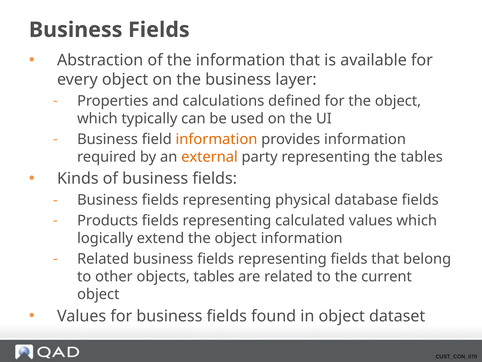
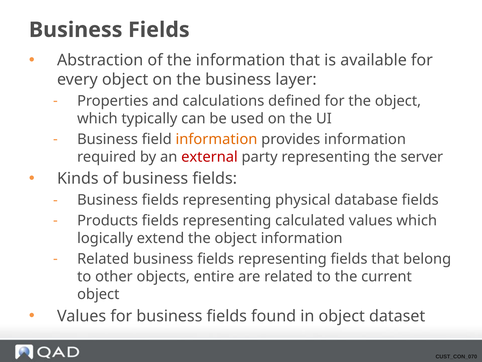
external colour: orange -> red
the tables: tables -> server
objects tables: tables -> entire
